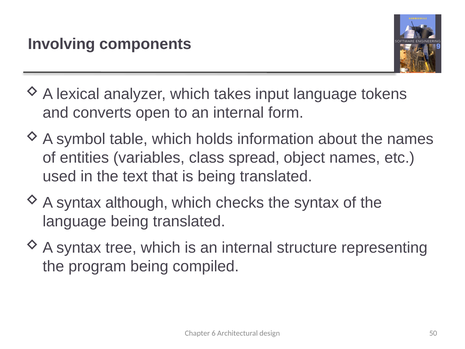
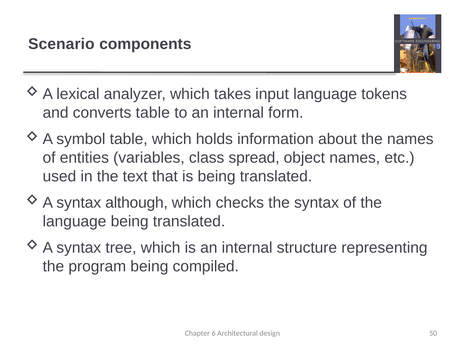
Involving: Involving -> Scenario
converts open: open -> table
